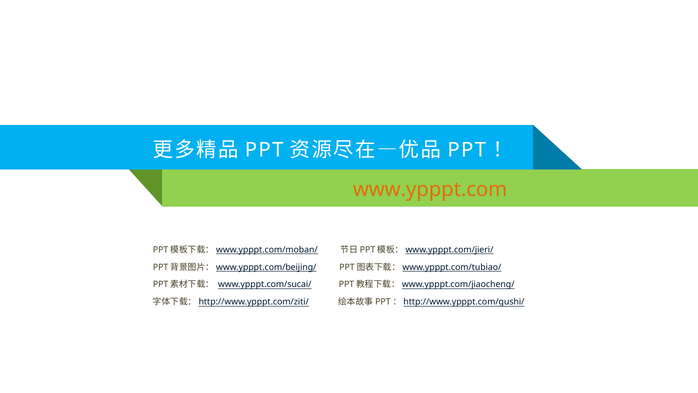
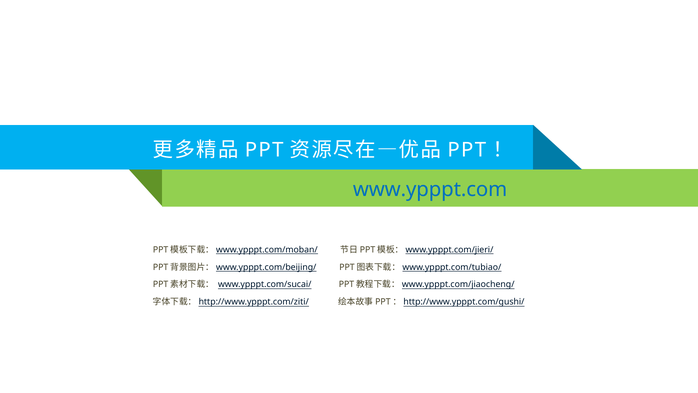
www.ypppt.com colour: orange -> blue
